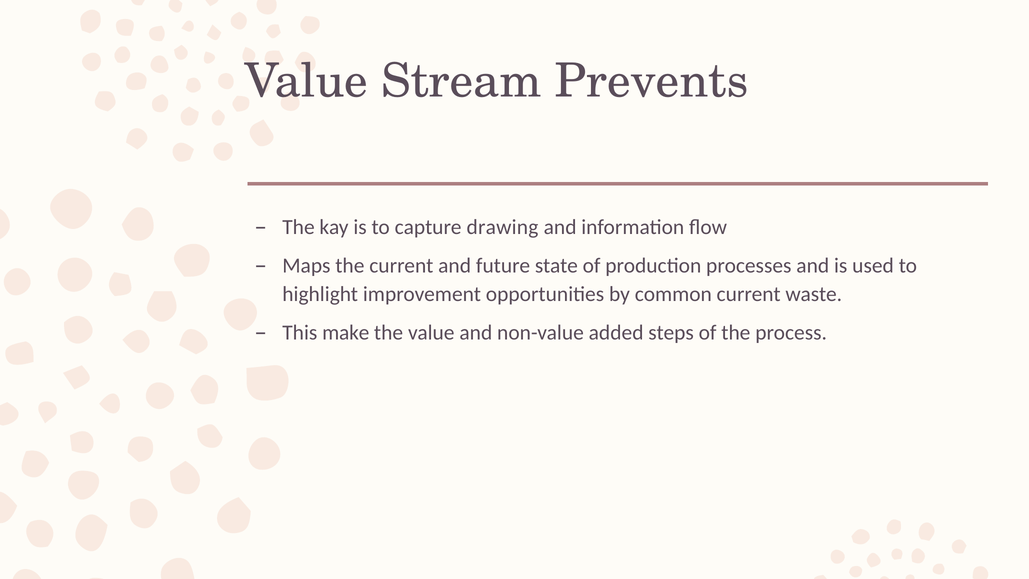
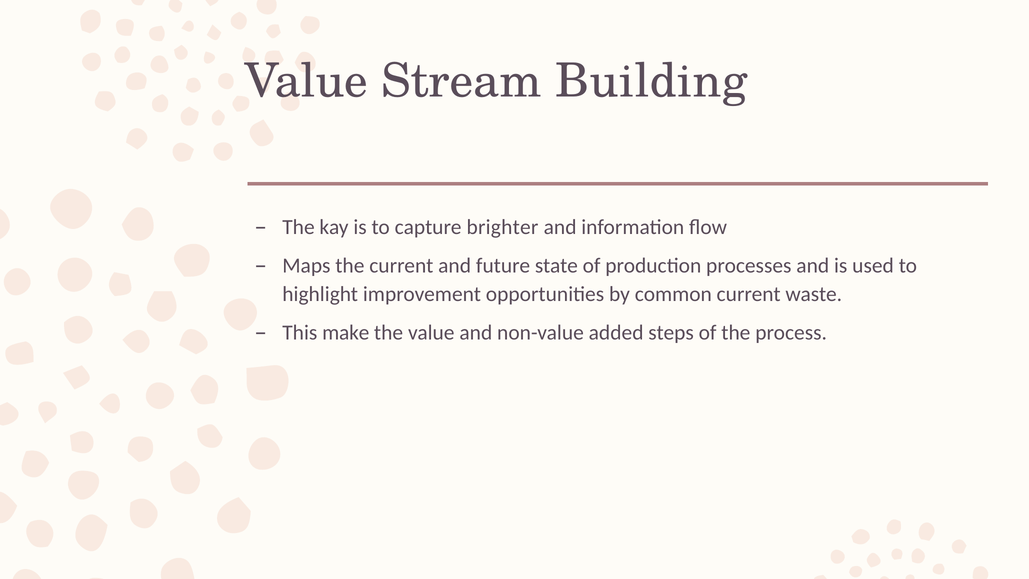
Prevents: Prevents -> Building
drawing: drawing -> brighter
